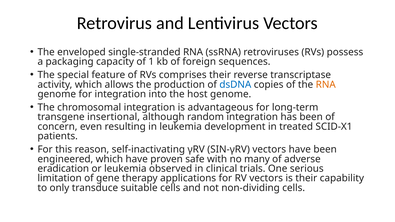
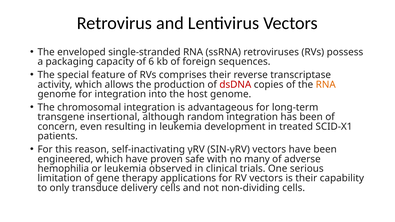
1: 1 -> 6
dsDNA colour: blue -> red
eradication: eradication -> hemophilia
suitable: suitable -> delivery
